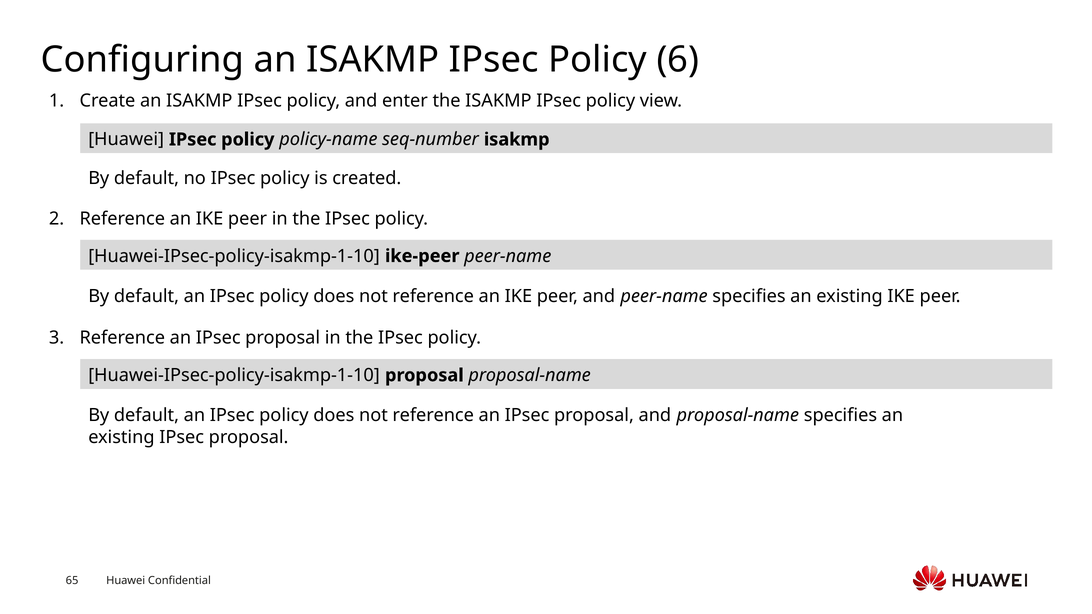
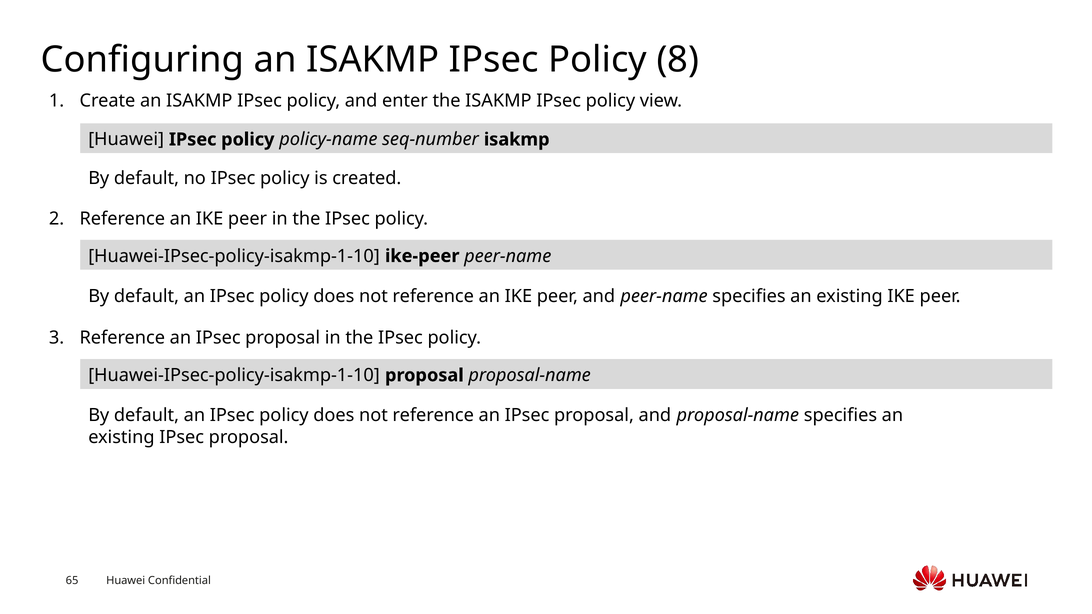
6: 6 -> 8
